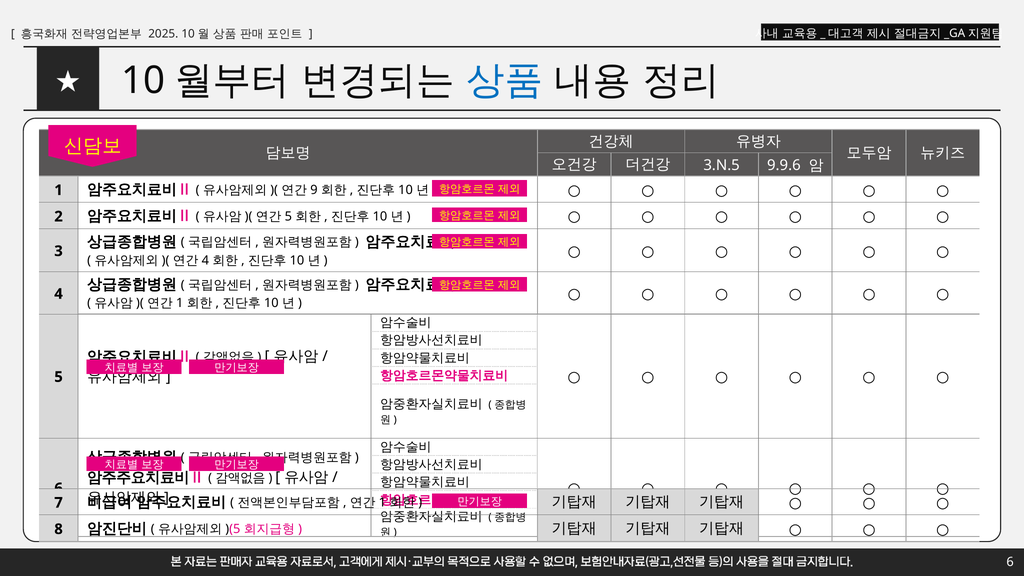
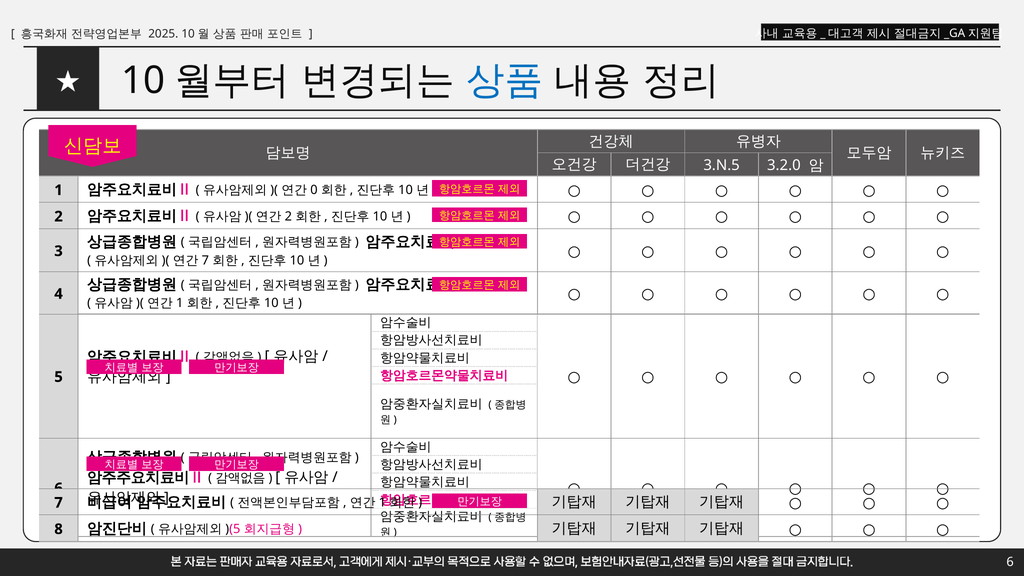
9.9.6: 9.9.6 -> 3.2.0
9: 9 -> 0
5 at (288, 216): 5 -> 2
4 at (205, 260): 4 -> 7
